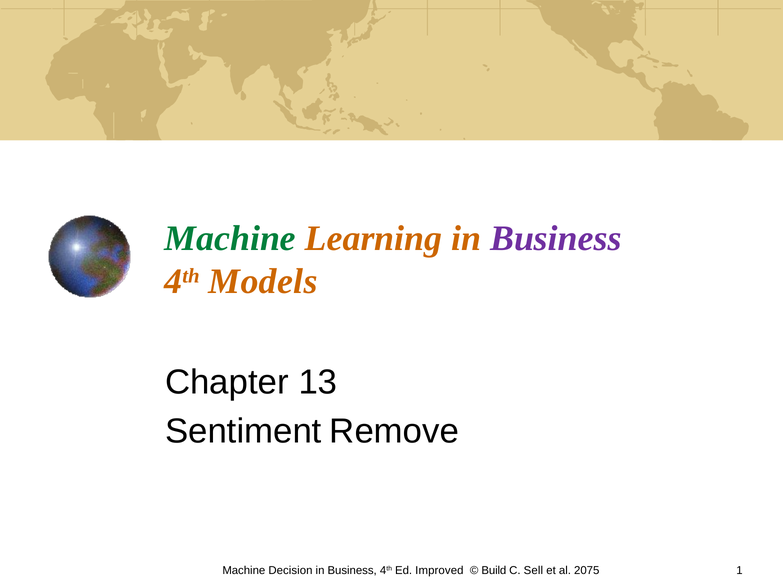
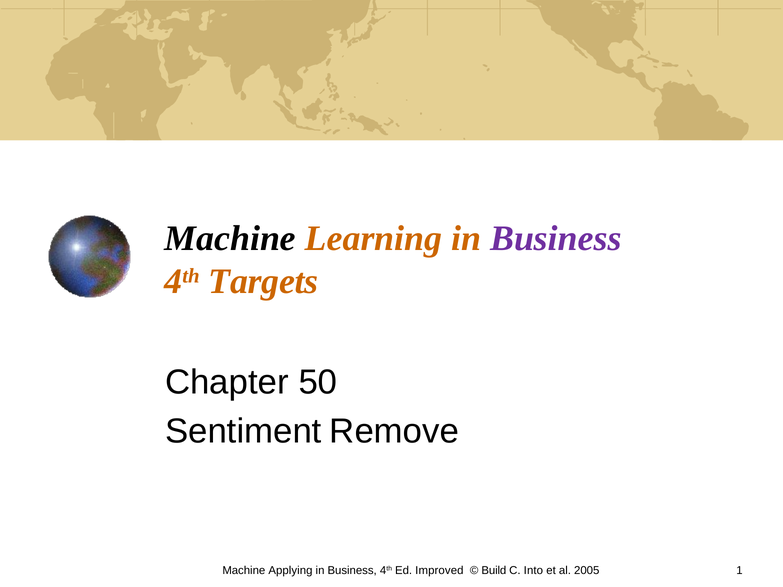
Machine at (230, 239) colour: green -> black
Models: Models -> Targets
13: 13 -> 50
Decision: Decision -> Applying
Sell: Sell -> Into
2075: 2075 -> 2005
